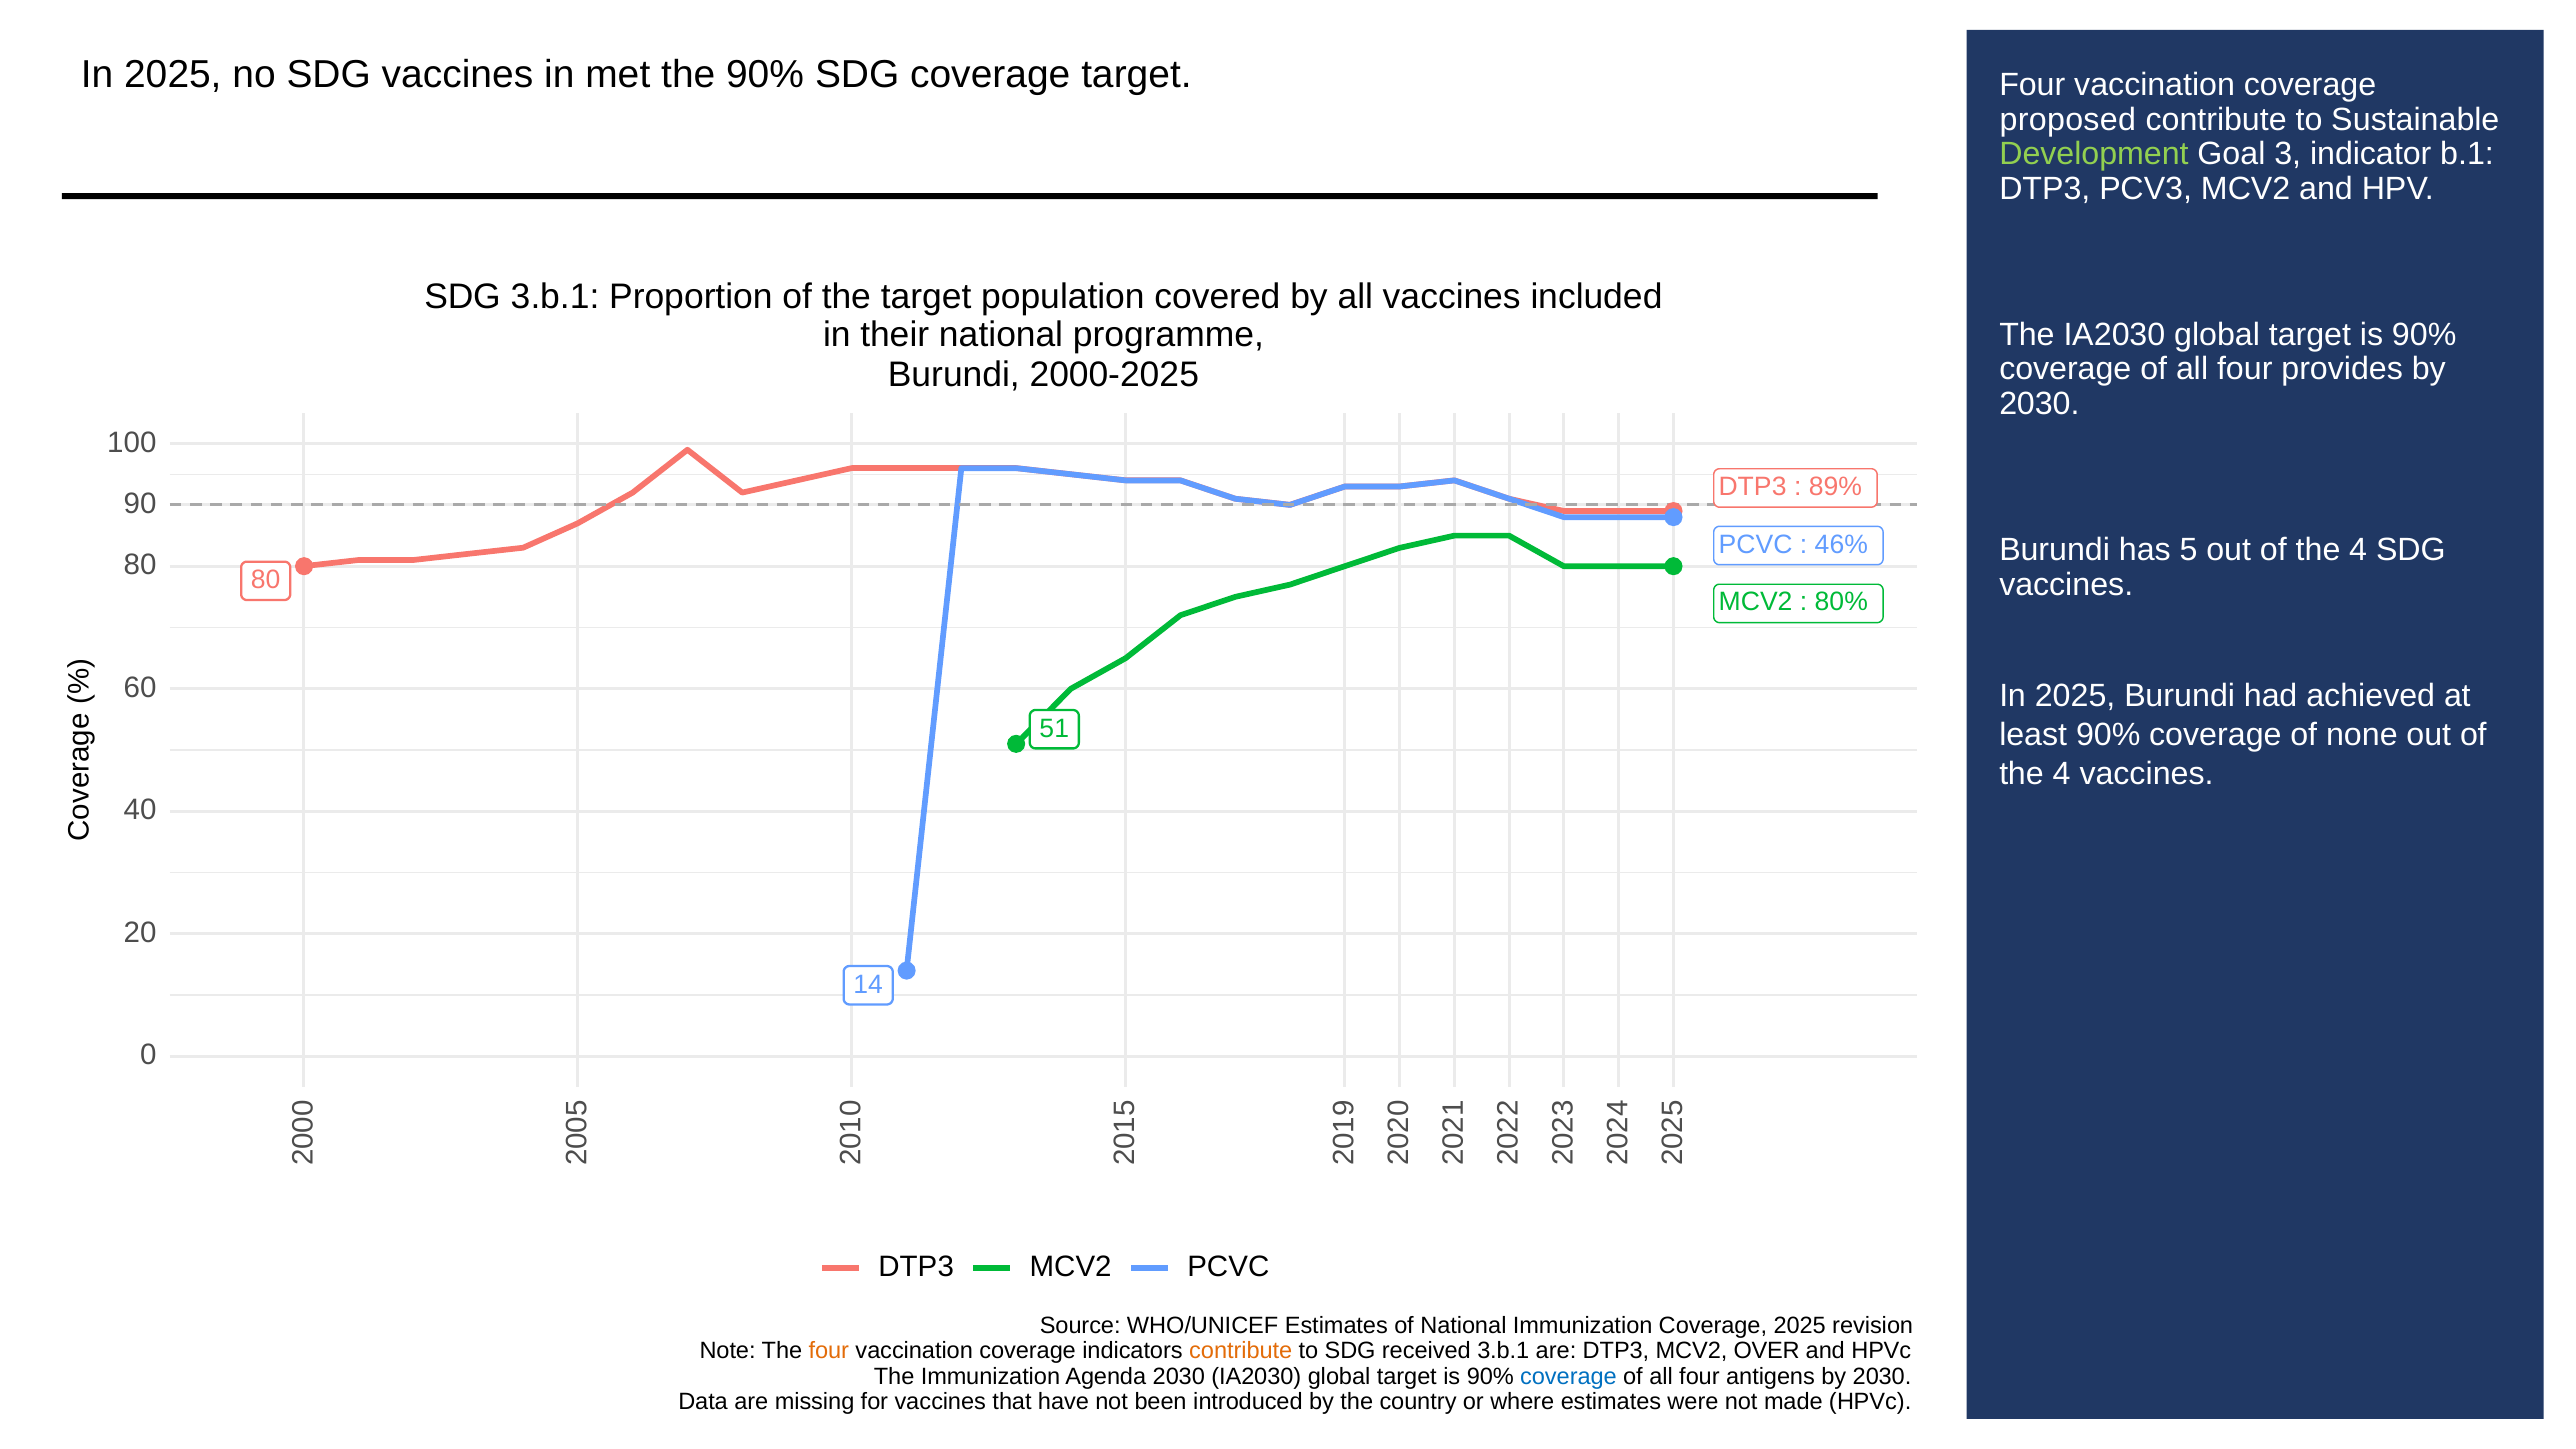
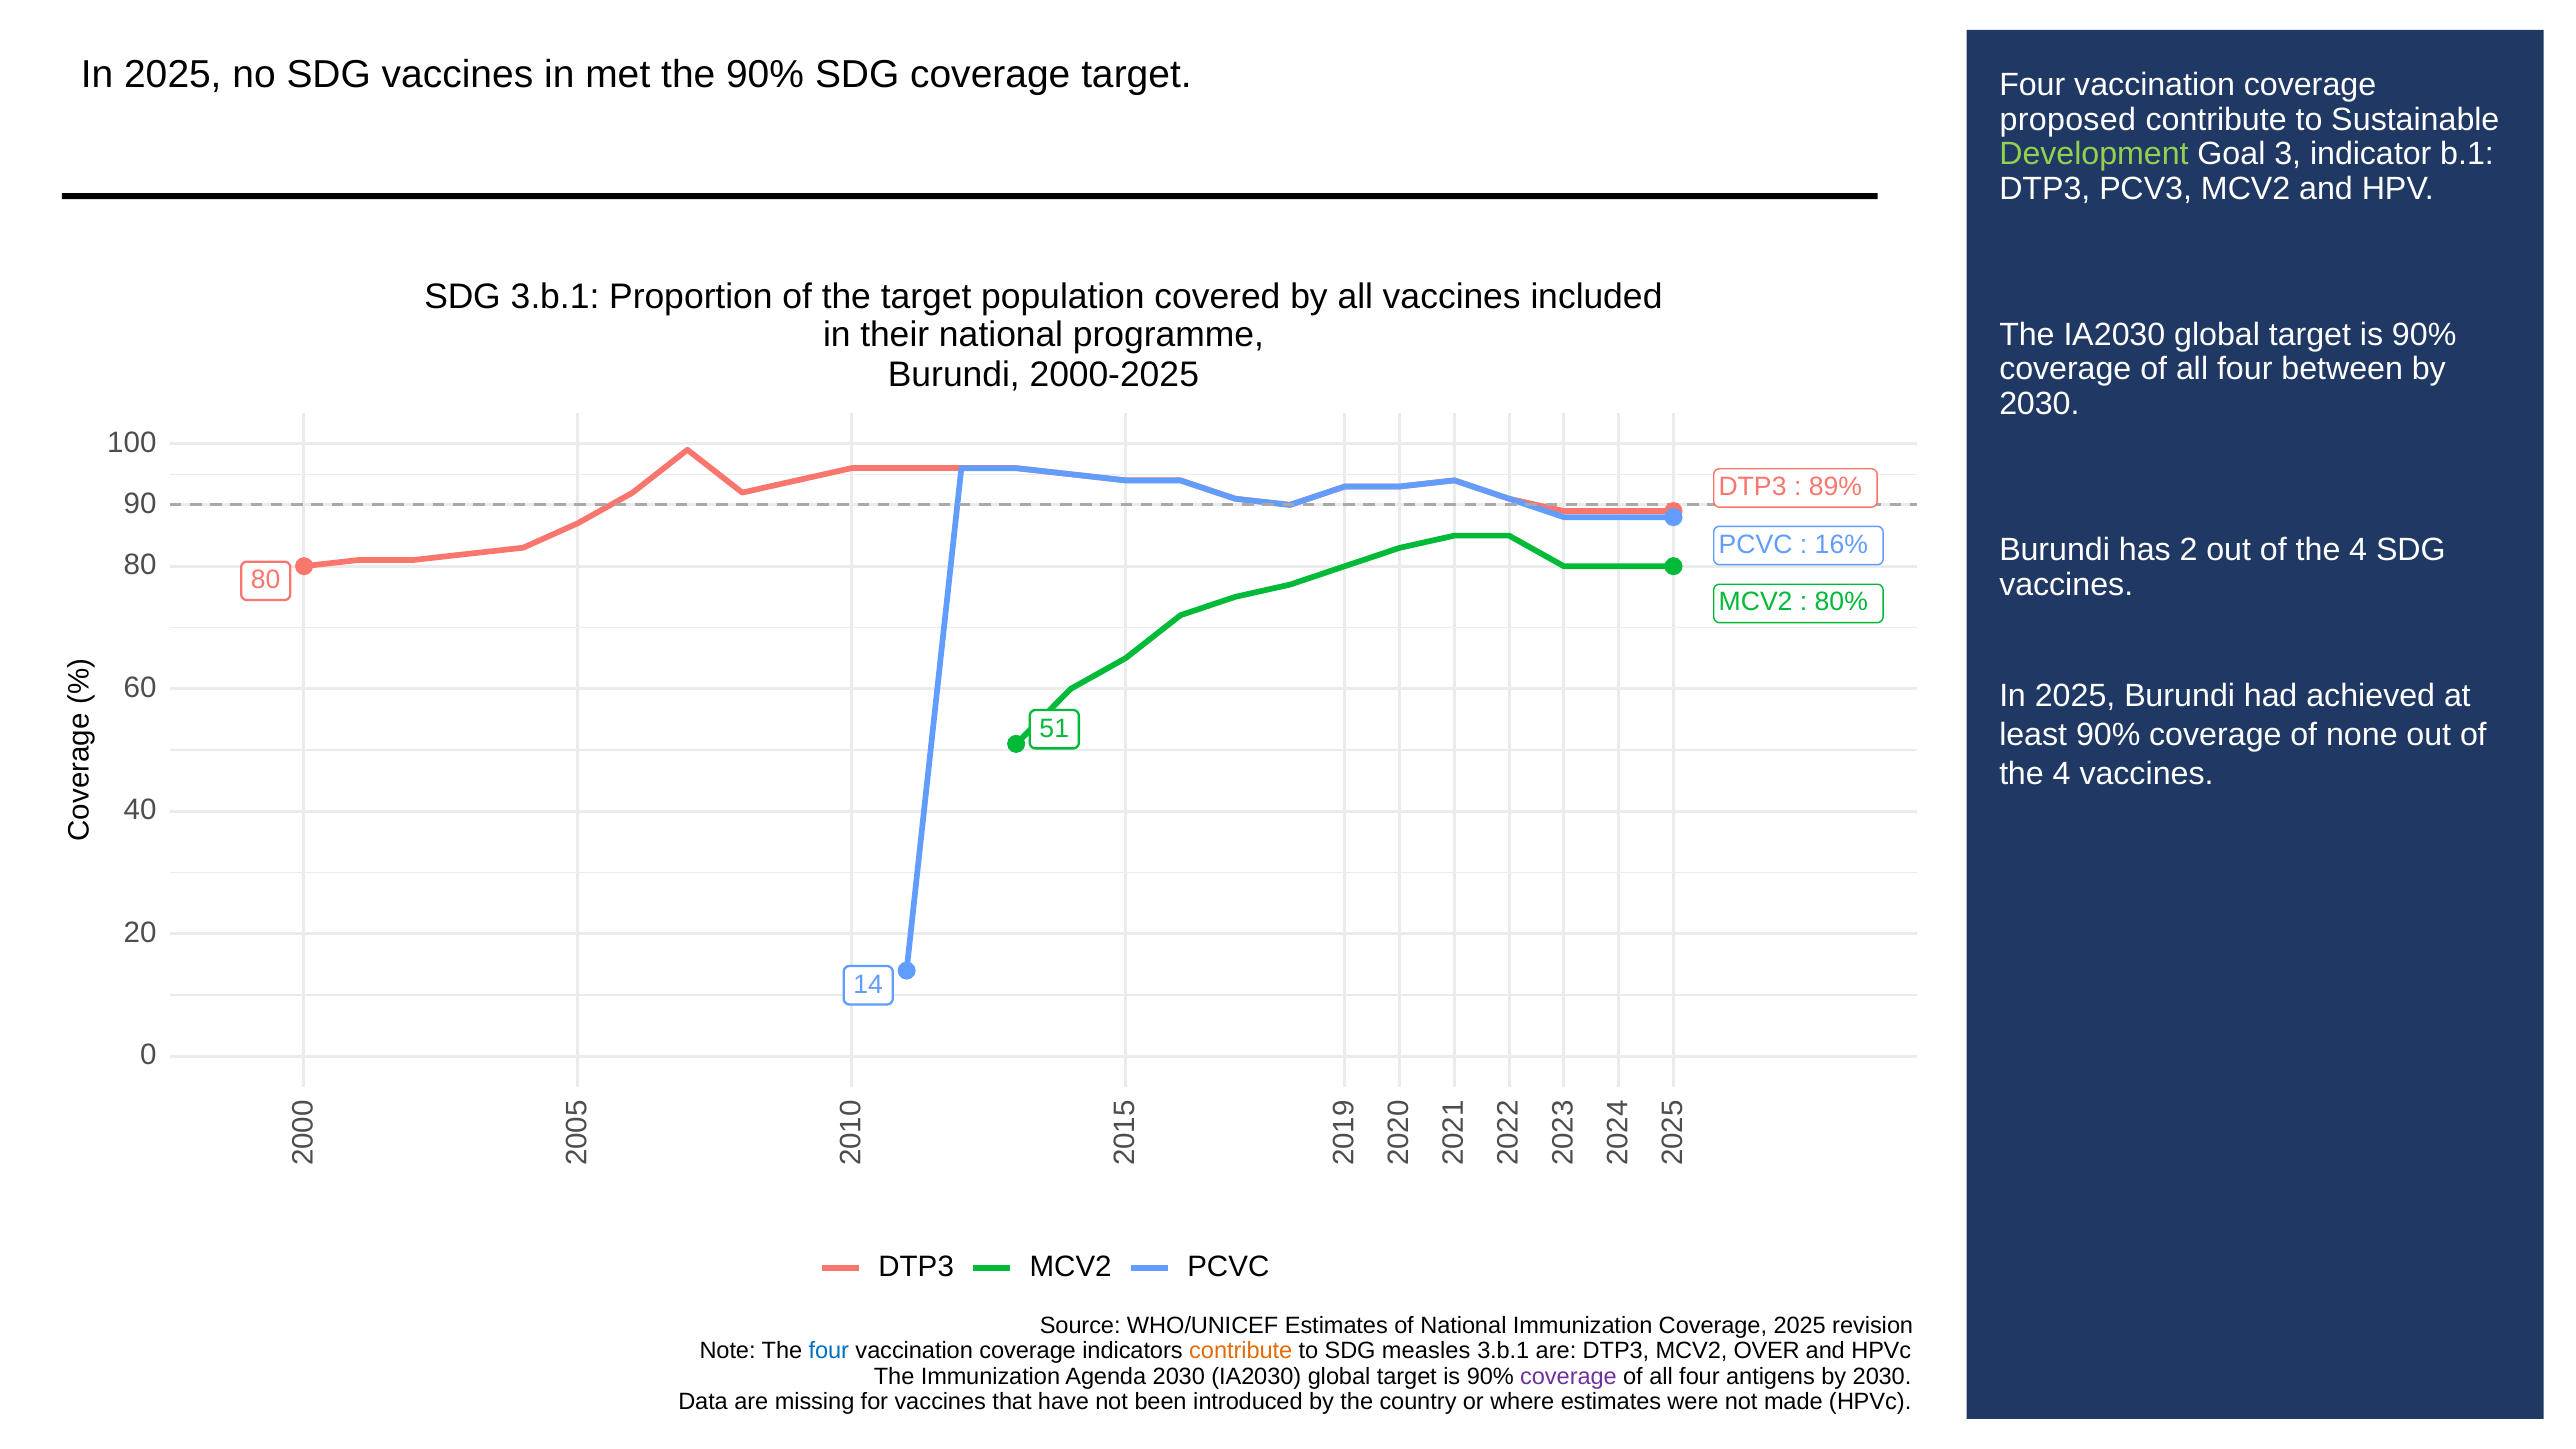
provides: provides -> between
46%: 46% -> 16%
has 5: 5 -> 2
four at (829, 1351) colour: orange -> blue
received: received -> measles
coverage at (1568, 1377) colour: blue -> purple
